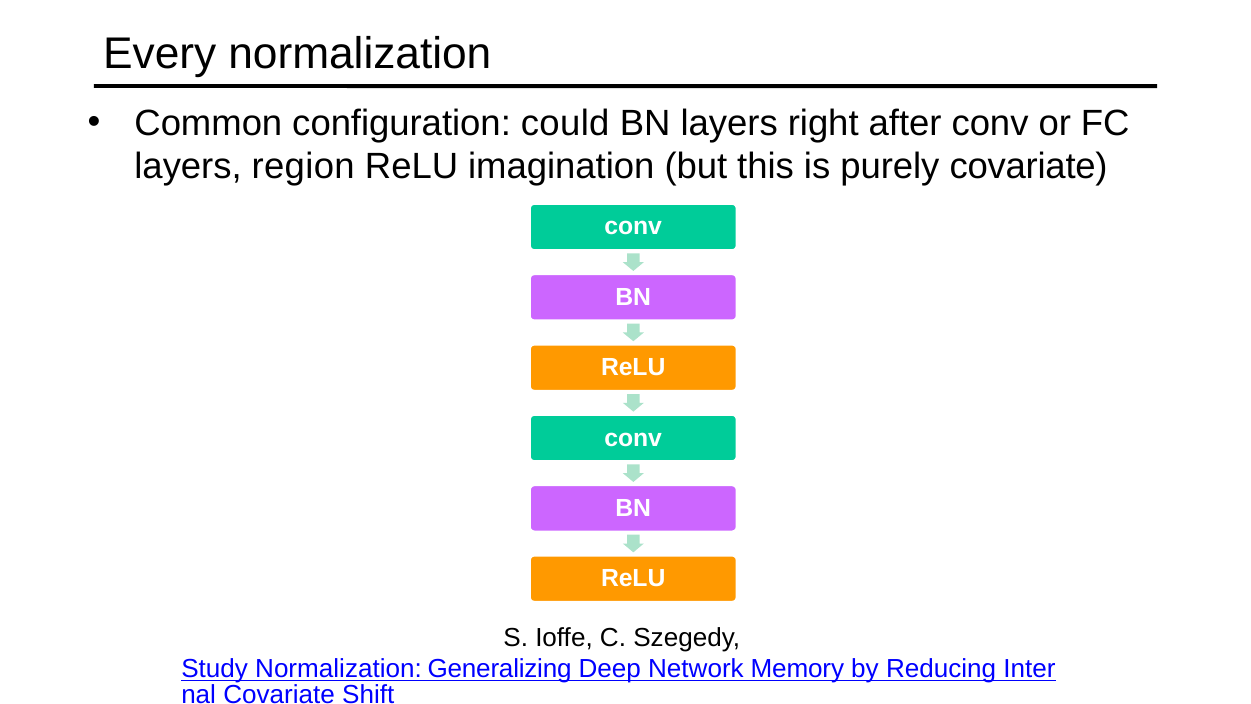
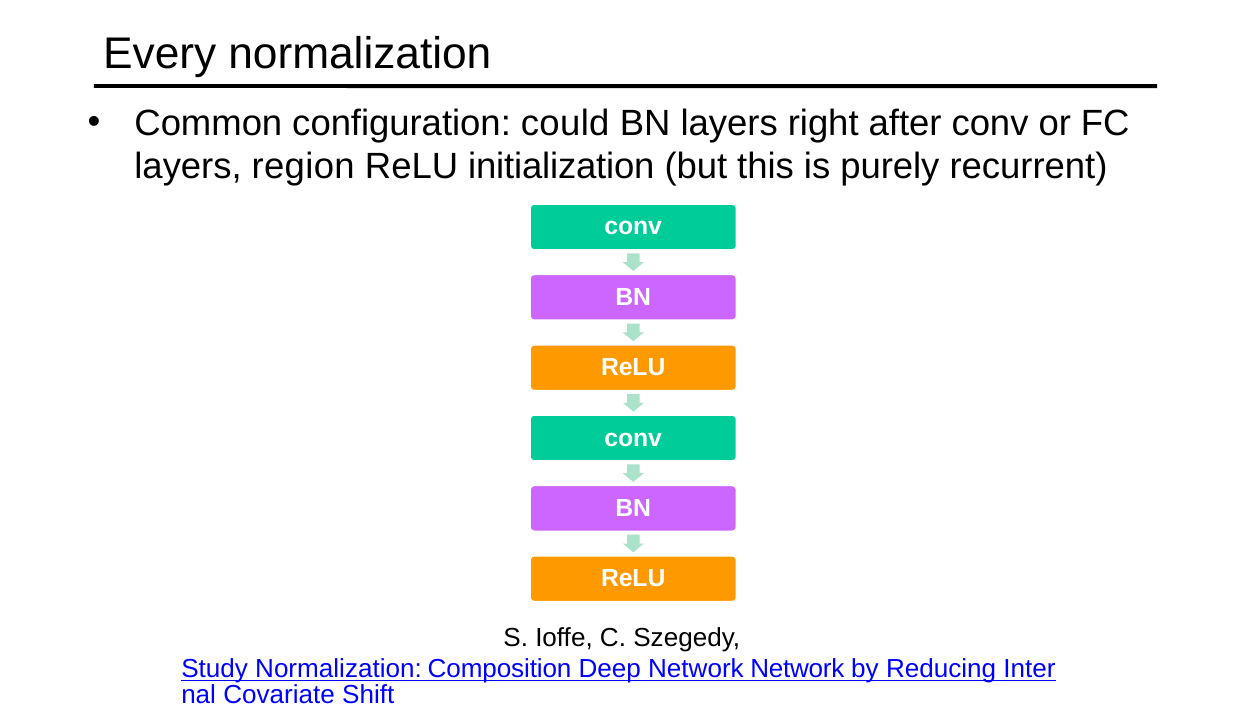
imagination: imagination -> initialization
purely covariate: covariate -> recurrent
Generalizing: Generalizing -> Composition
Network Memory: Memory -> Network
